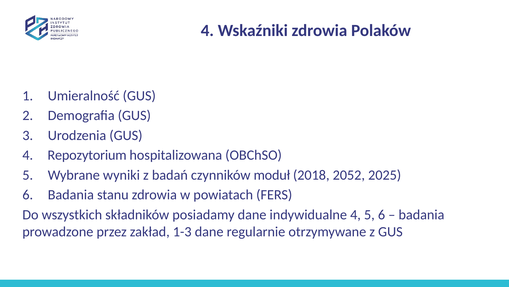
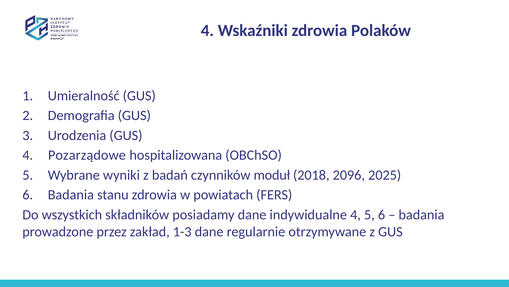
Repozytorium: Repozytorium -> Pozarządowe
2052: 2052 -> 2096
